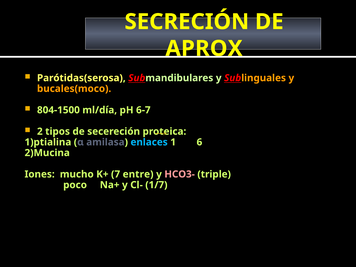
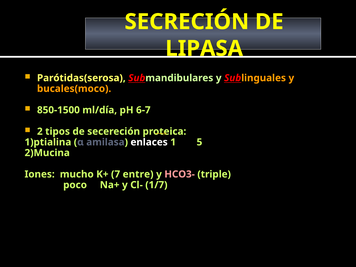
APROX: APROX -> LIPASA
804-1500: 804-1500 -> 850-1500
enlaces colour: light blue -> white
6: 6 -> 5
